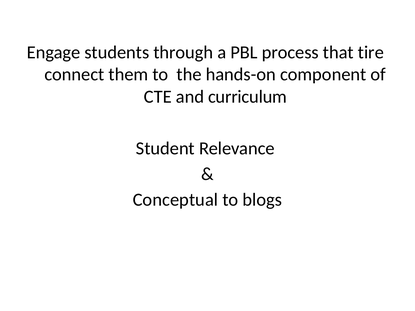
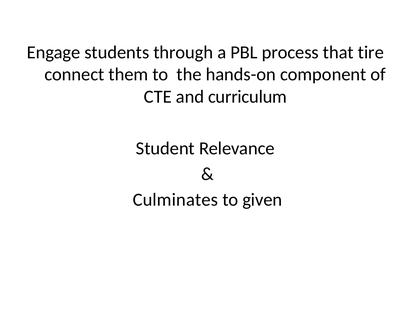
Conceptual: Conceptual -> Culminates
blogs: blogs -> given
